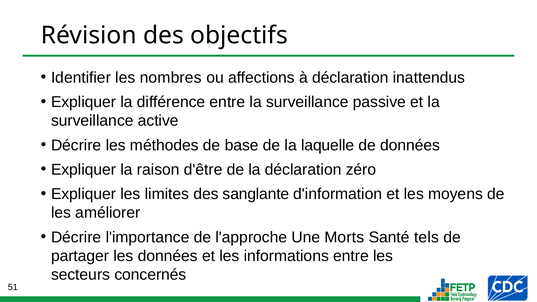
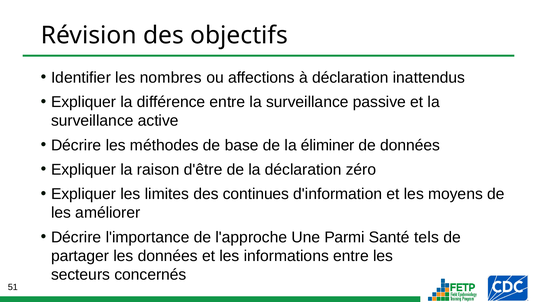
laquelle: laquelle -> éliminer
sanglante: sanglante -> continues
Morts: Morts -> Parmi
